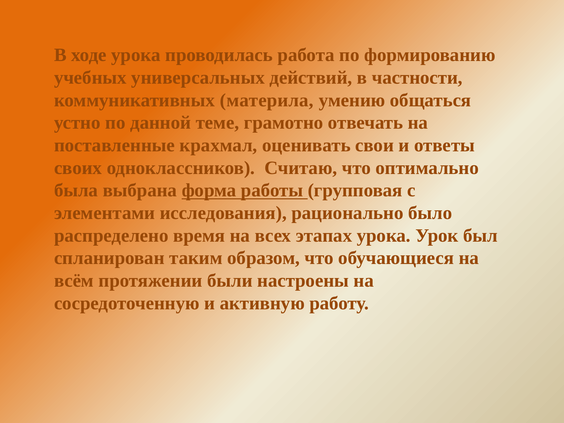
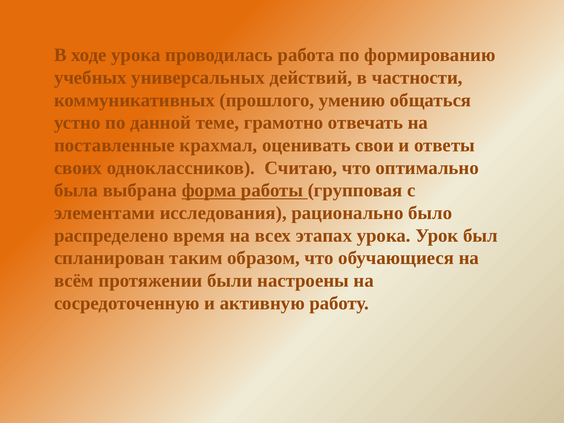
материла: материла -> прошлого
